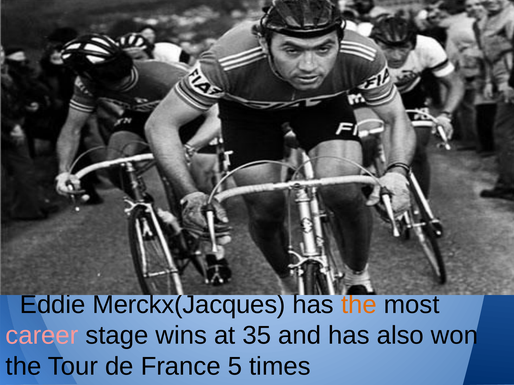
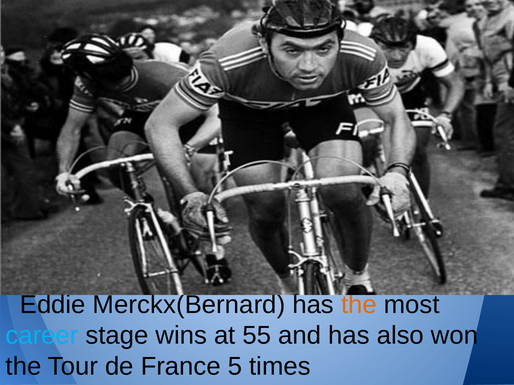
Merckx(Jacques: Merckx(Jacques -> Merckx(Bernard
career colour: pink -> light blue
35: 35 -> 55
